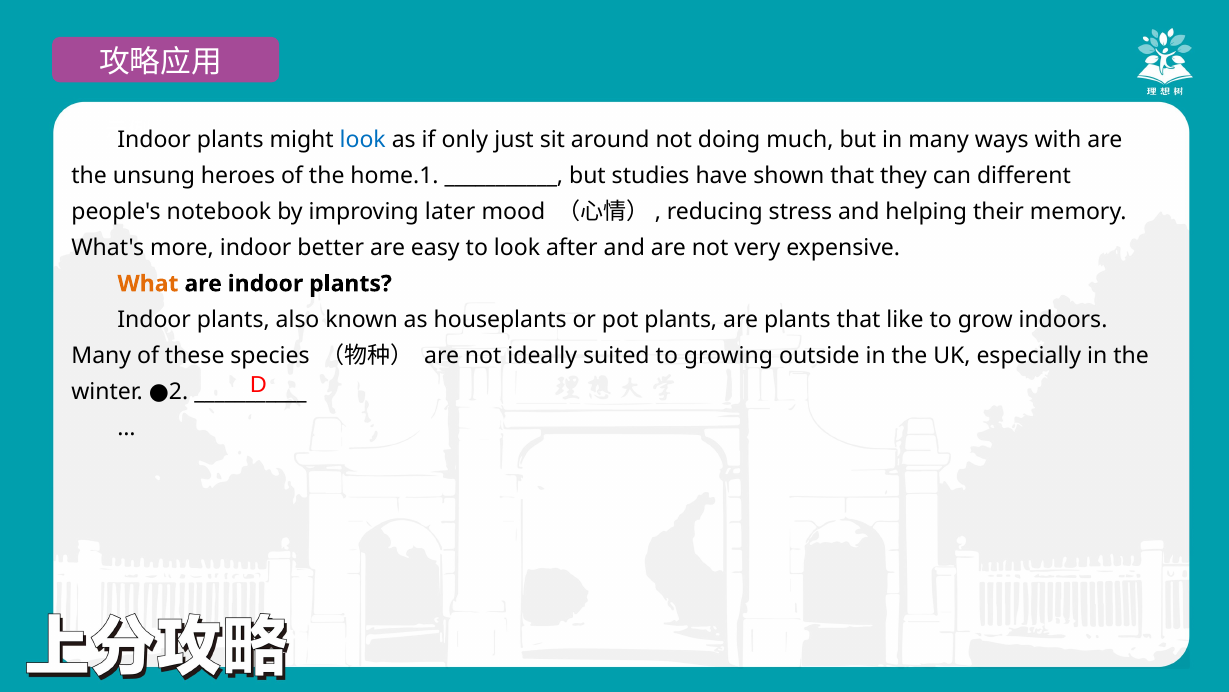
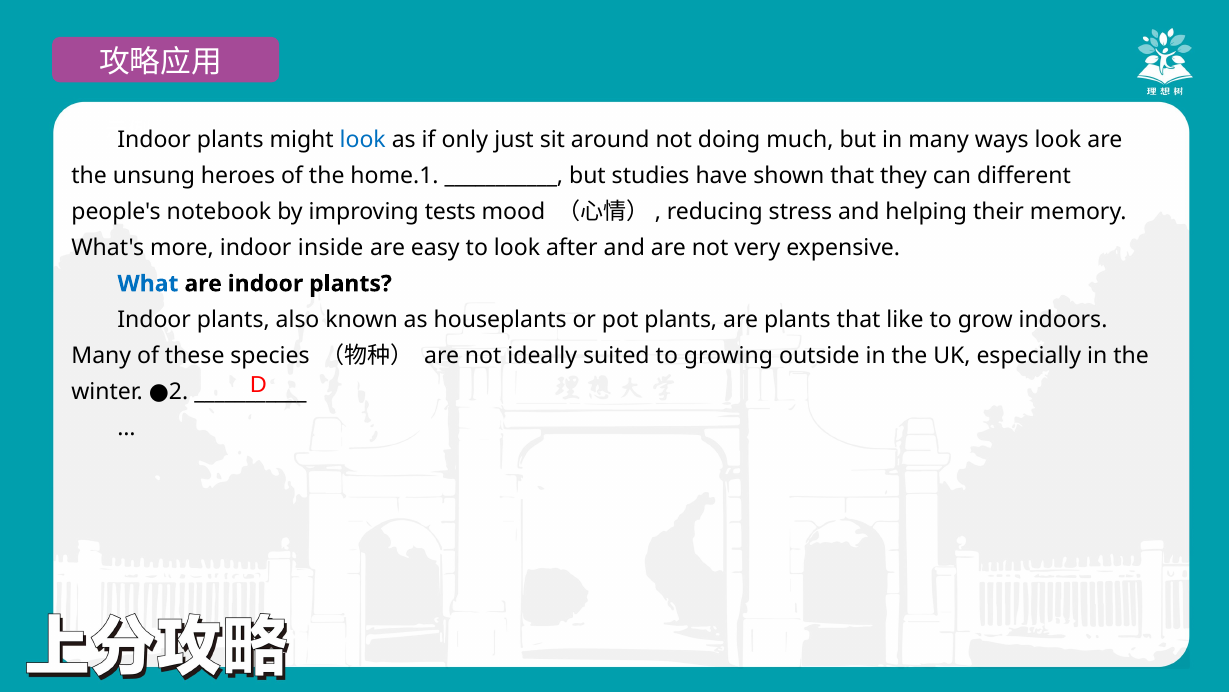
ways with: with -> look
later: later -> tests
better: better -> inside
What colour: orange -> blue
